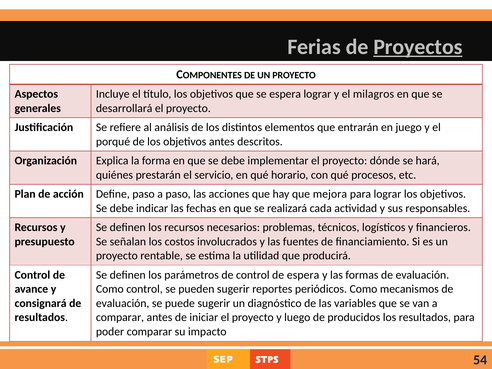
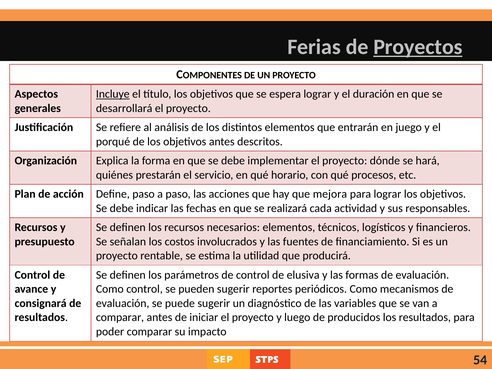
Incluye underline: none -> present
milagros: milagros -> duración
necesarios problemas: problemas -> elementos
de espera: espera -> elusiva
